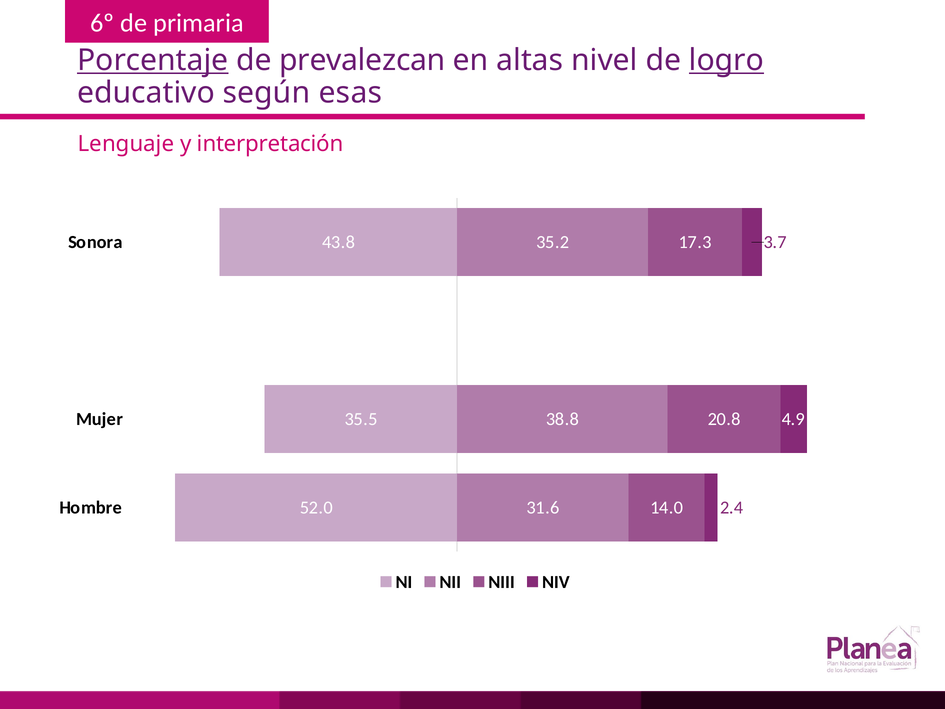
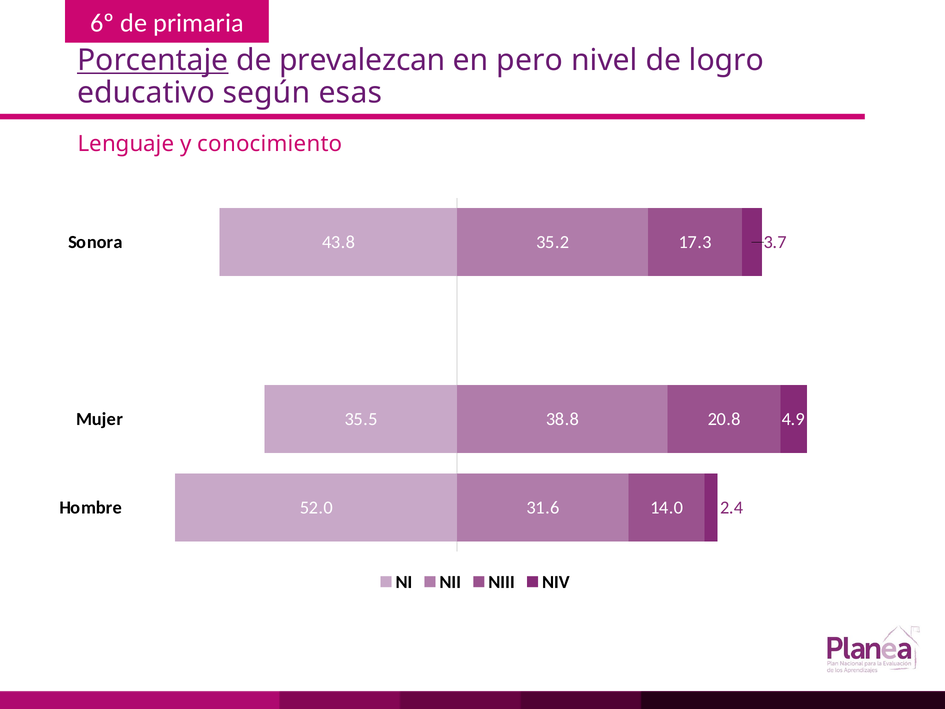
altas: altas -> pero
logro underline: present -> none
interpretación: interpretación -> conocimiento
